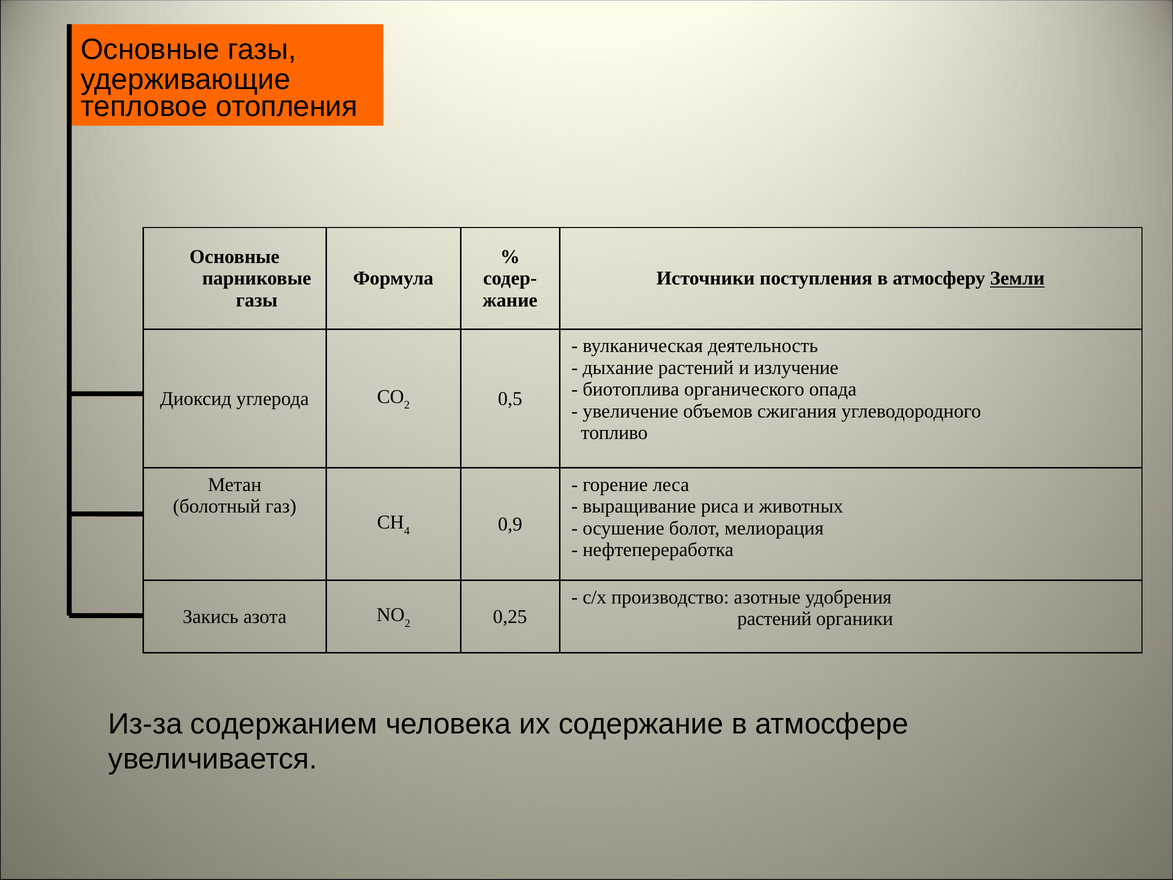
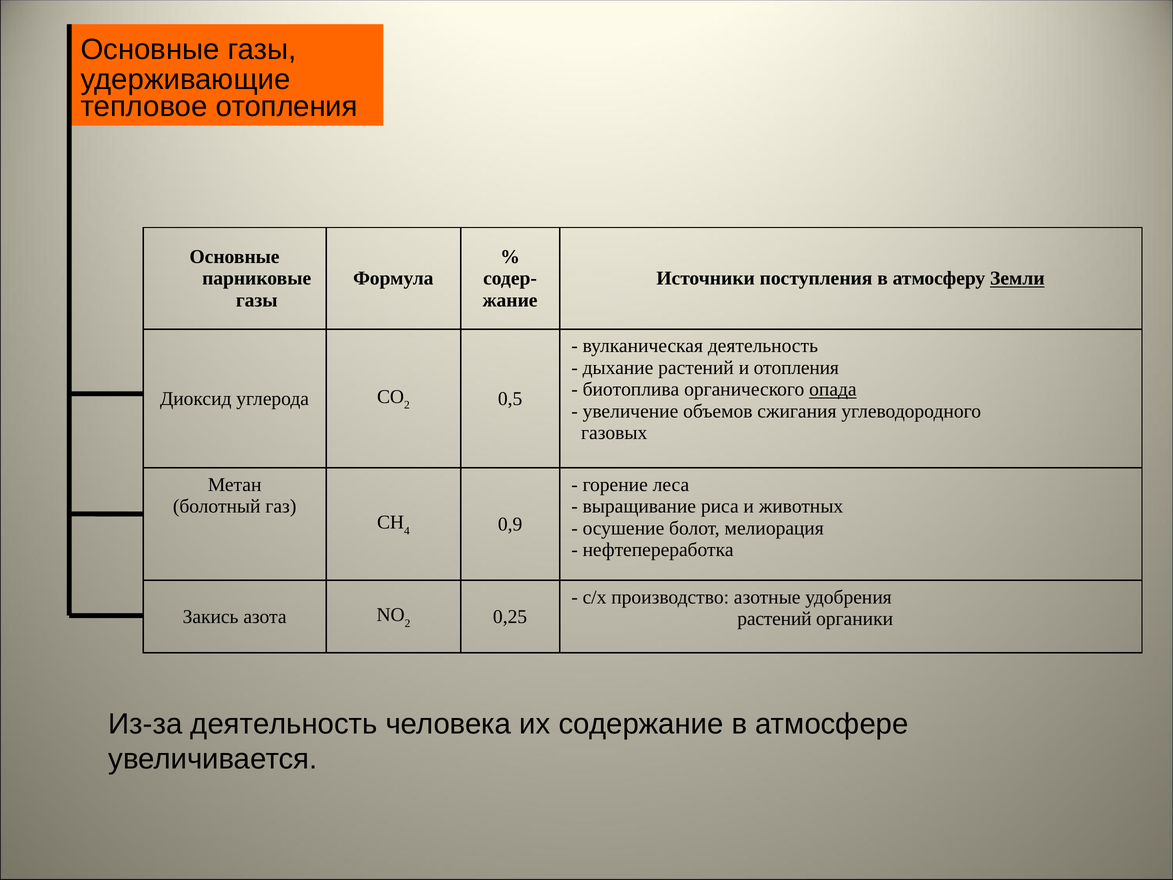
и излучение: излучение -> отопления
опада underline: none -> present
топливо: топливо -> газовых
Из-за содержанием: содержанием -> деятельность
